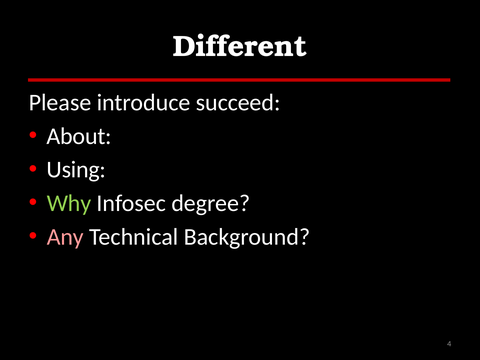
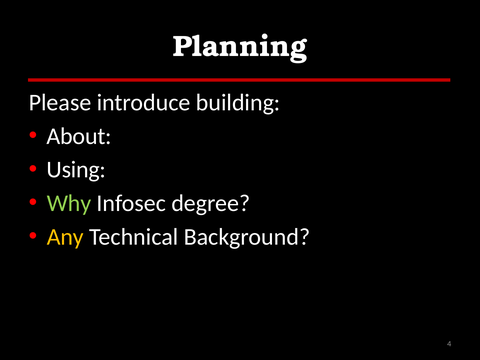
Different: Different -> Planning
succeed: succeed -> building
Any colour: pink -> yellow
